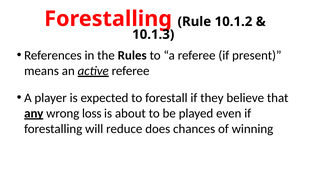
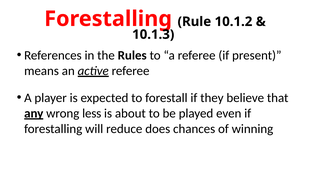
loss: loss -> less
